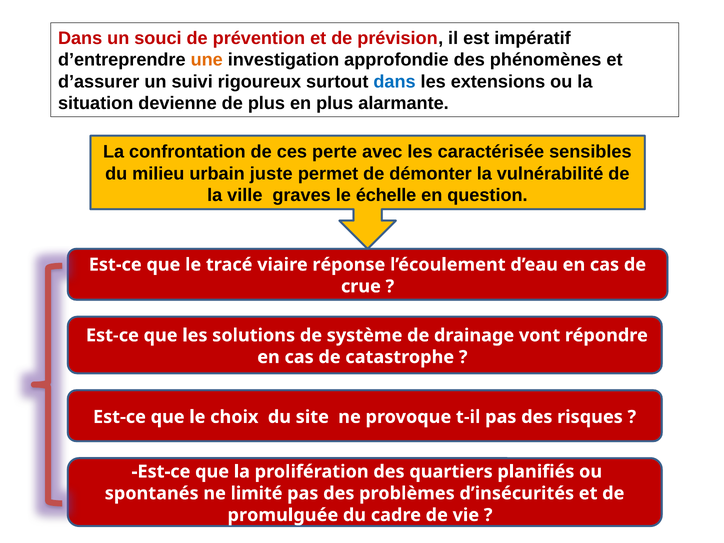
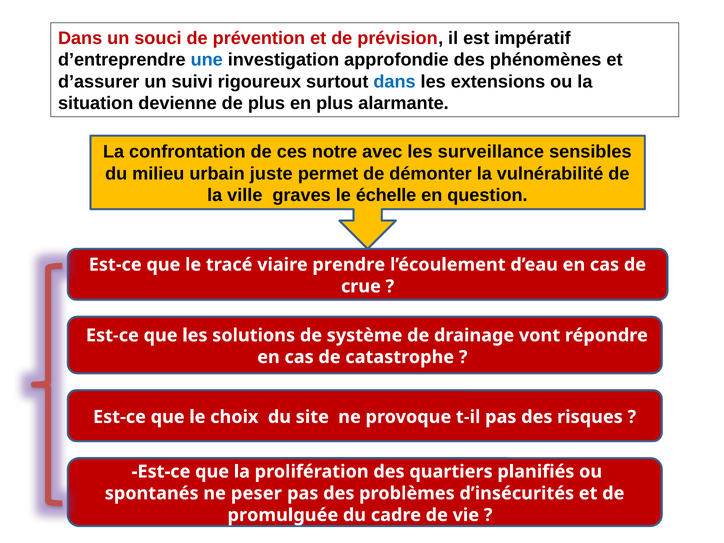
une colour: orange -> blue
perte: perte -> notre
caractérisée: caractérisée -> surveillance
réponse: réponse -> prendre
limité: limité -> peser
